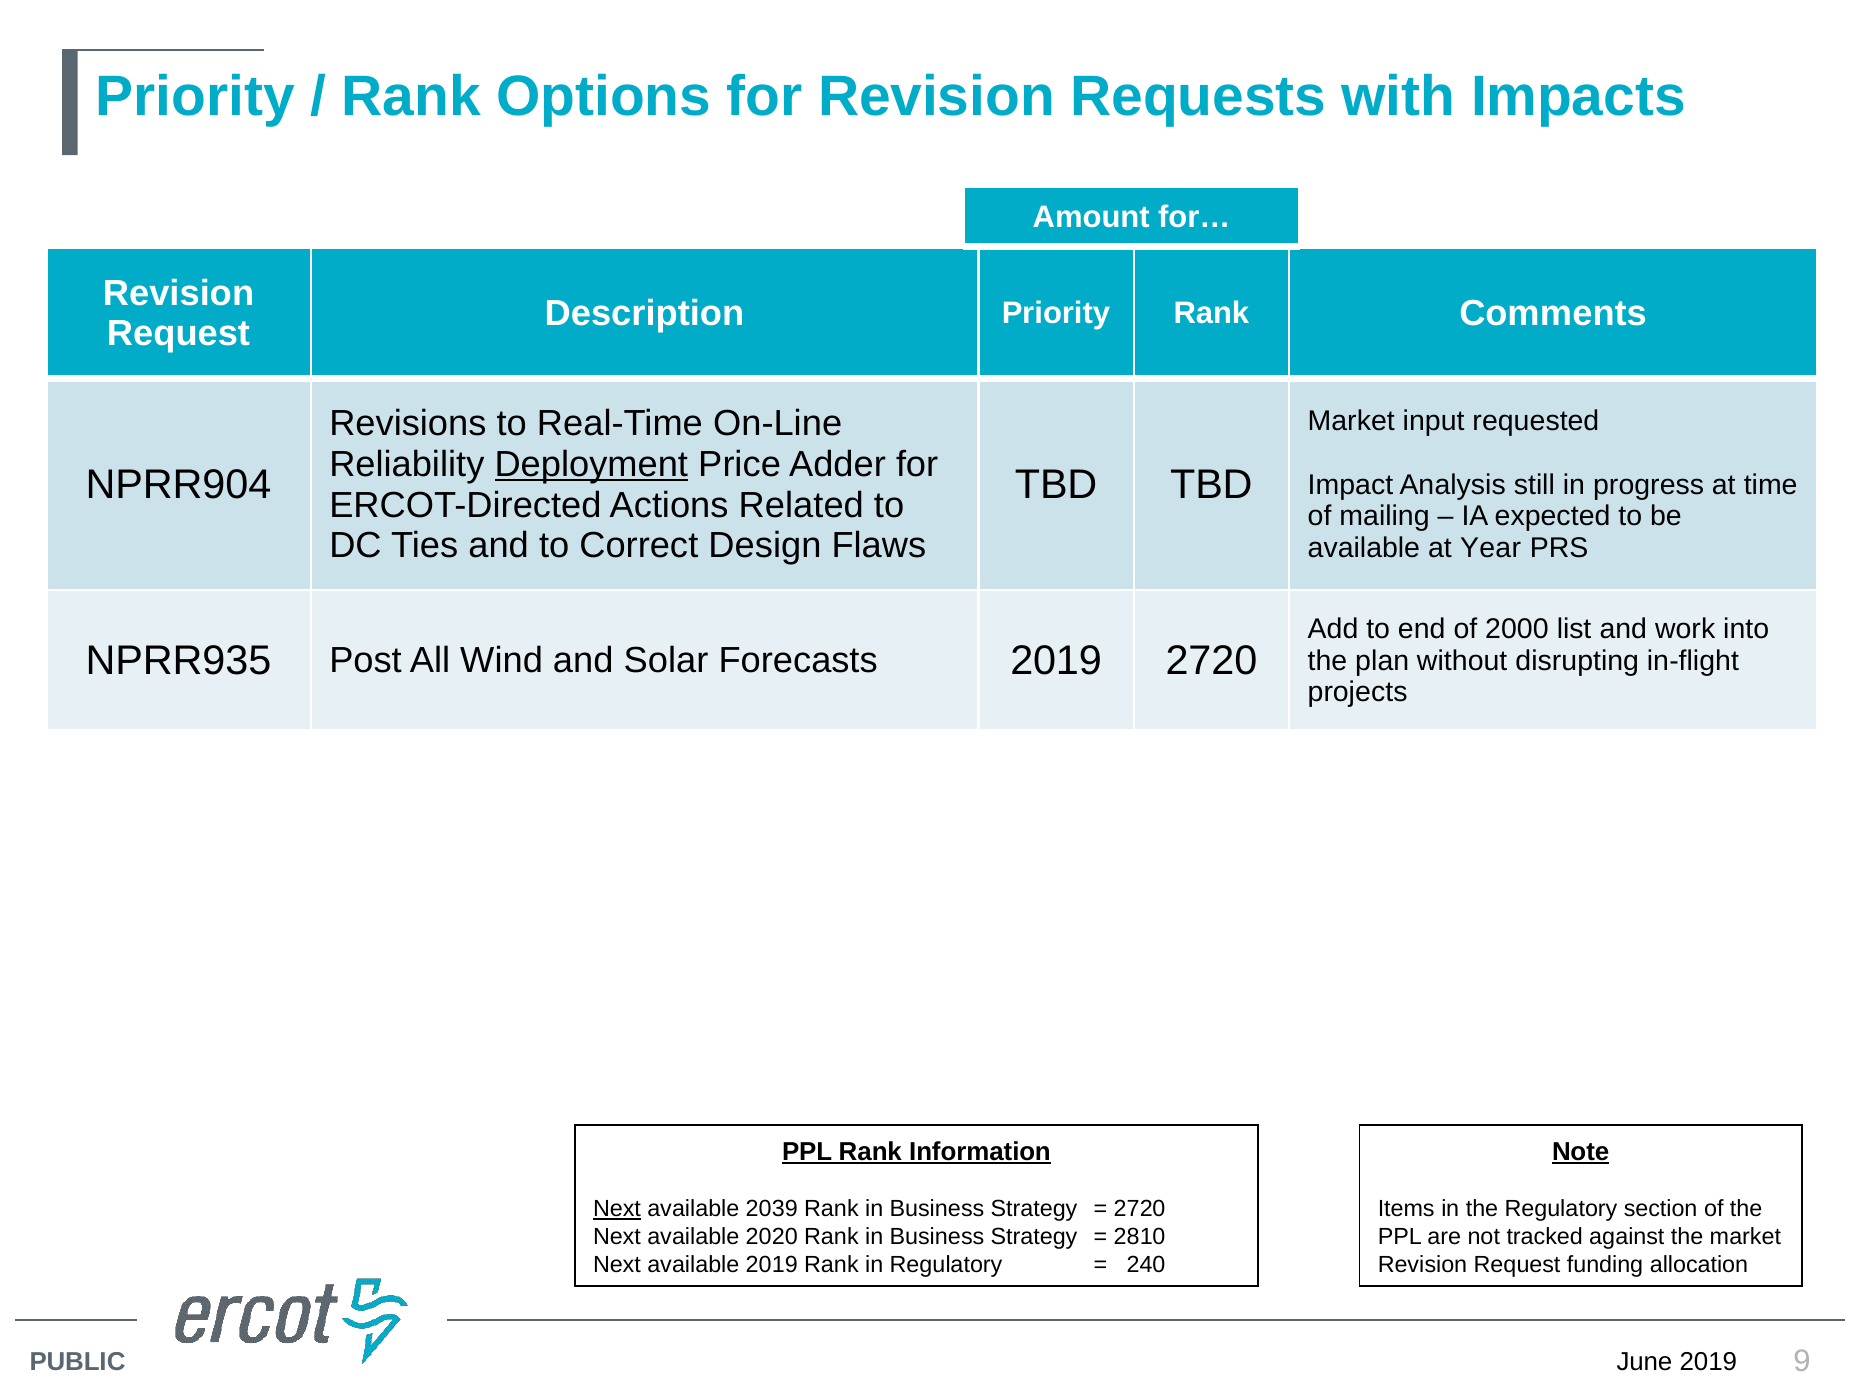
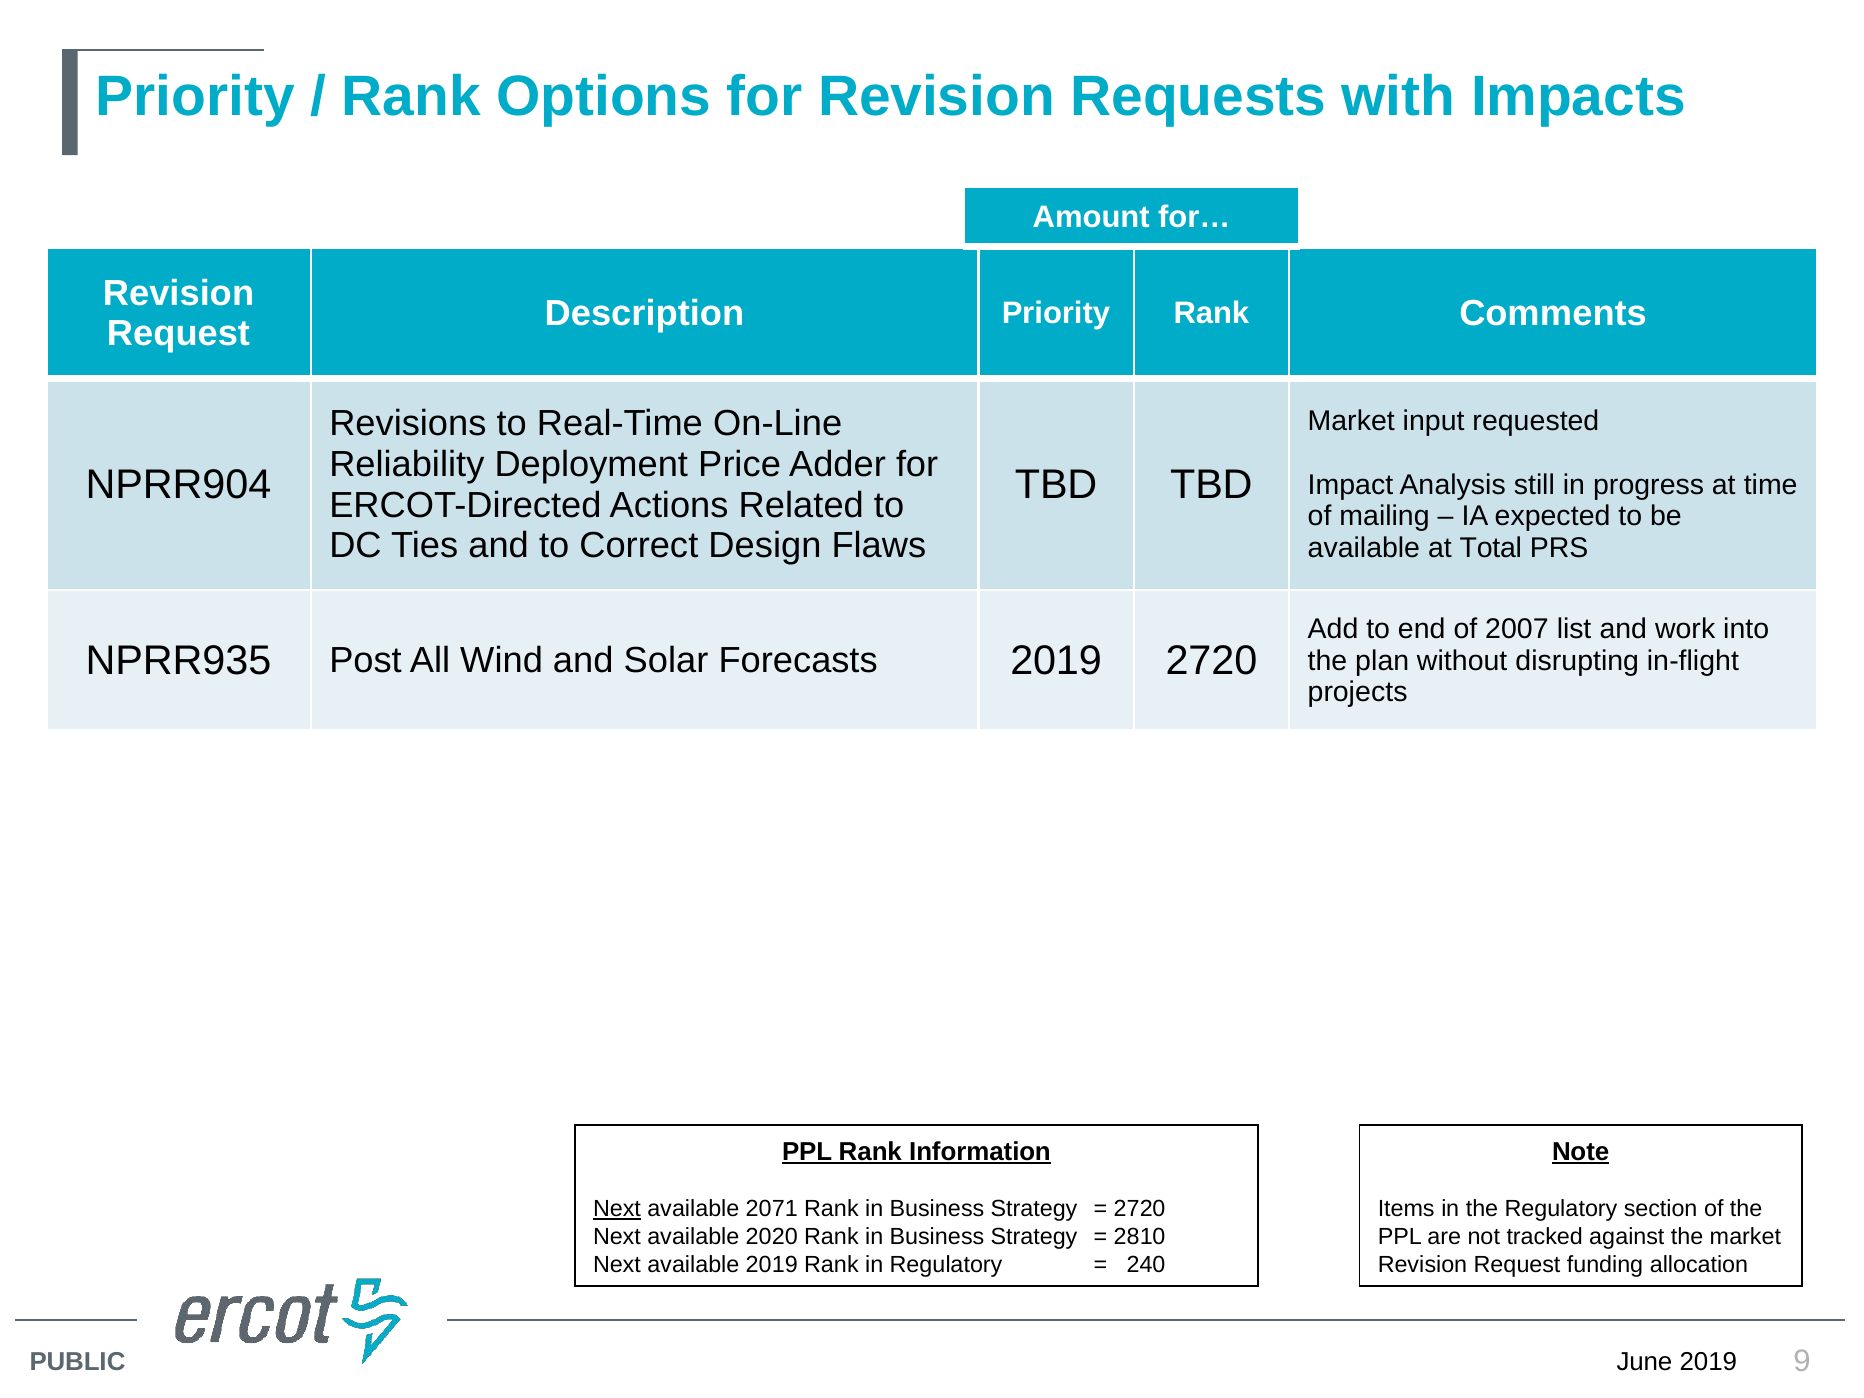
Deployment underline: present -> none
Year: Year -> Total
2000: 2000 -> 2007
2039: 2039 -> 2071
